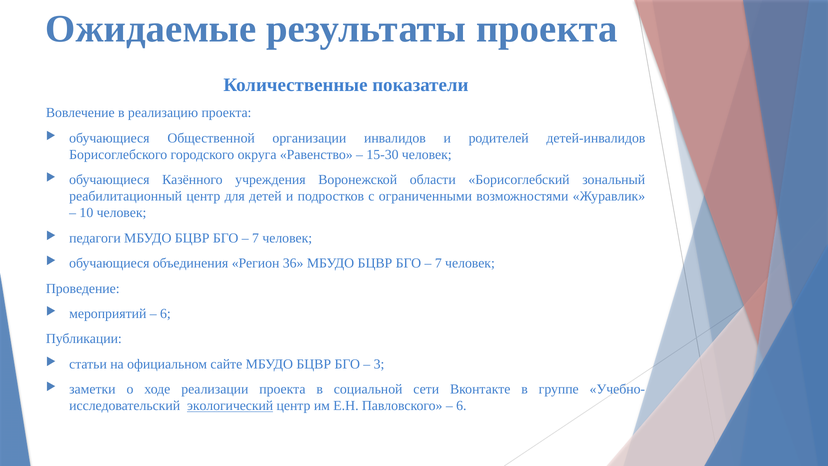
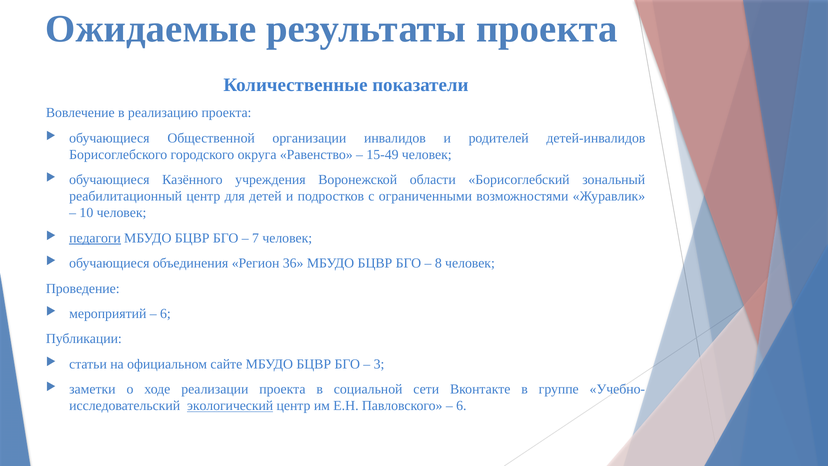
15-30: 15-30 -> 15-49
педагоги underline: none -> present
7 at (438, 263): 7 -> 8
